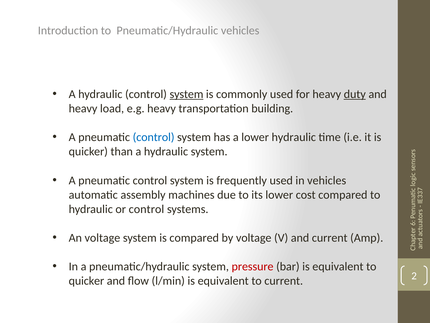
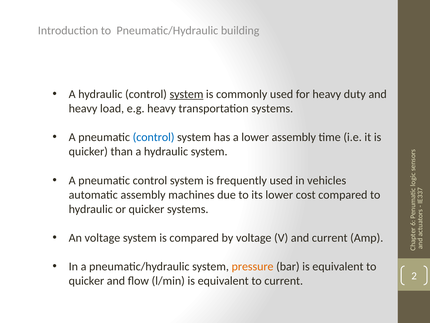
Pneumatic/Hydraulic vehicles: vehicles -> building
duty underline: present -> none
transportation building: building -> systems
lower hydraulic: hydraulic -> assembly
or control: control -> quicker
pressure colour: red -> orange
